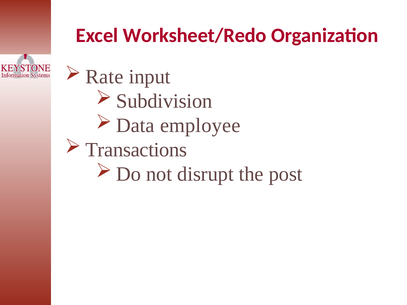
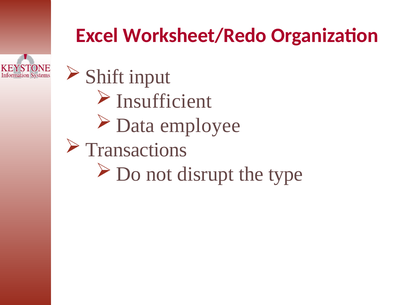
Rate: Rate -> Shift
Subdivision: Subdivision -> Insufficient
post: post -> type
